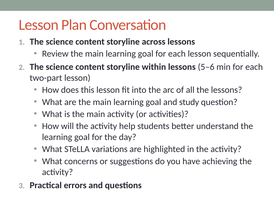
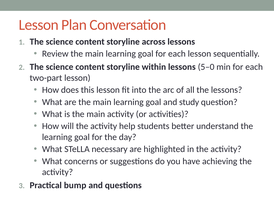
5–6: 5–6 -> 5–0
variations: variations -> necessary
errors: errors -> bump
